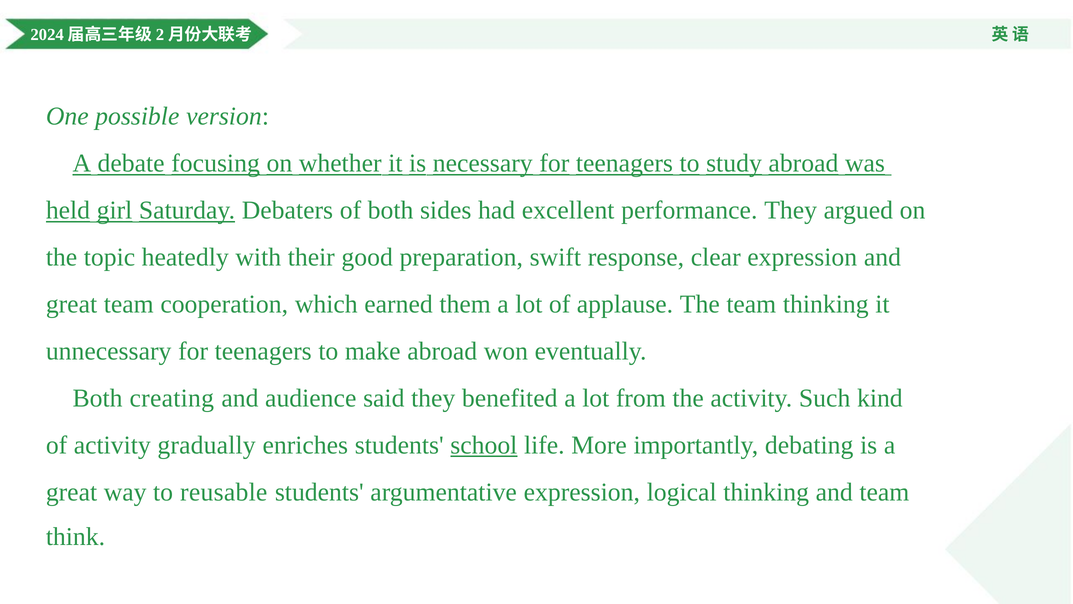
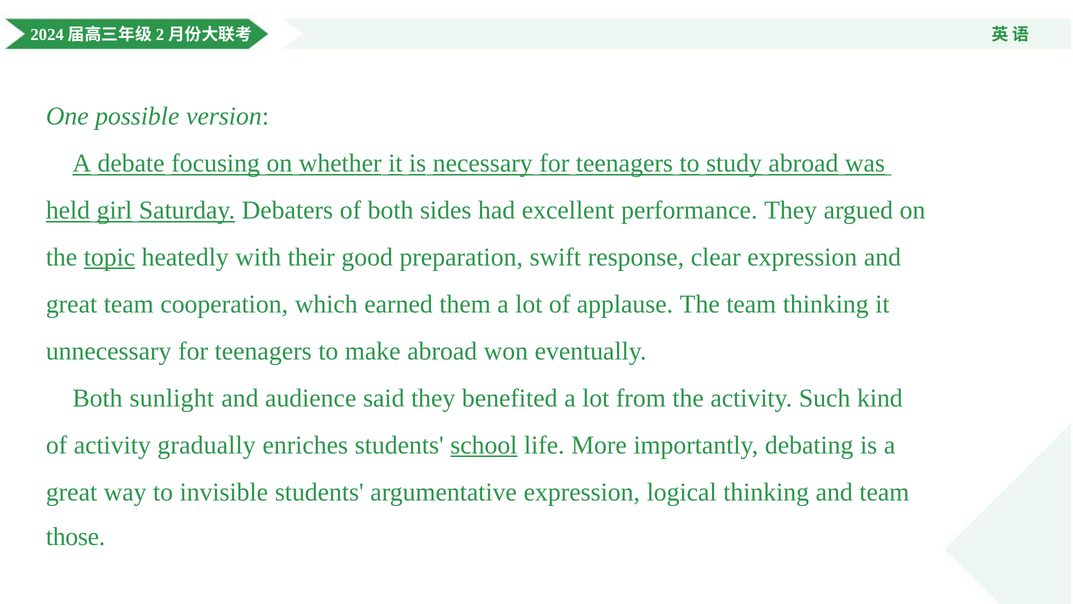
topic underline: none -> present
creating: creating -> sunlight
reusable: reusable -> invisible
think: think -> those
